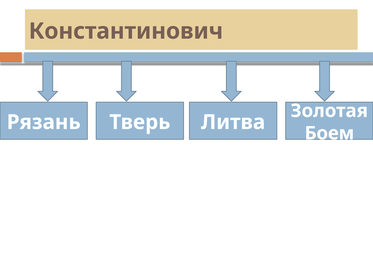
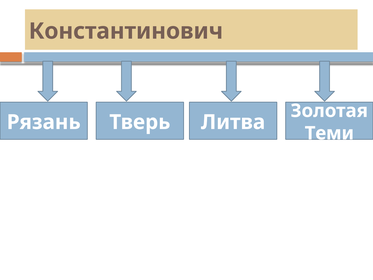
Боем: Боем -> Теми
